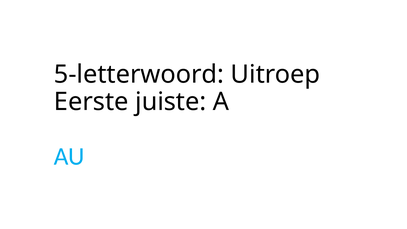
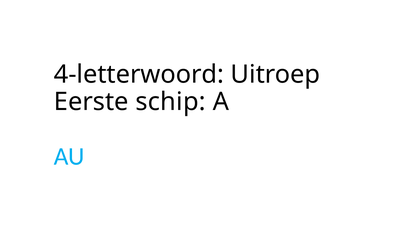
5-letterwoord: 5-letterwoord -> 4-letterwoord
juiste: juiste -> schip
